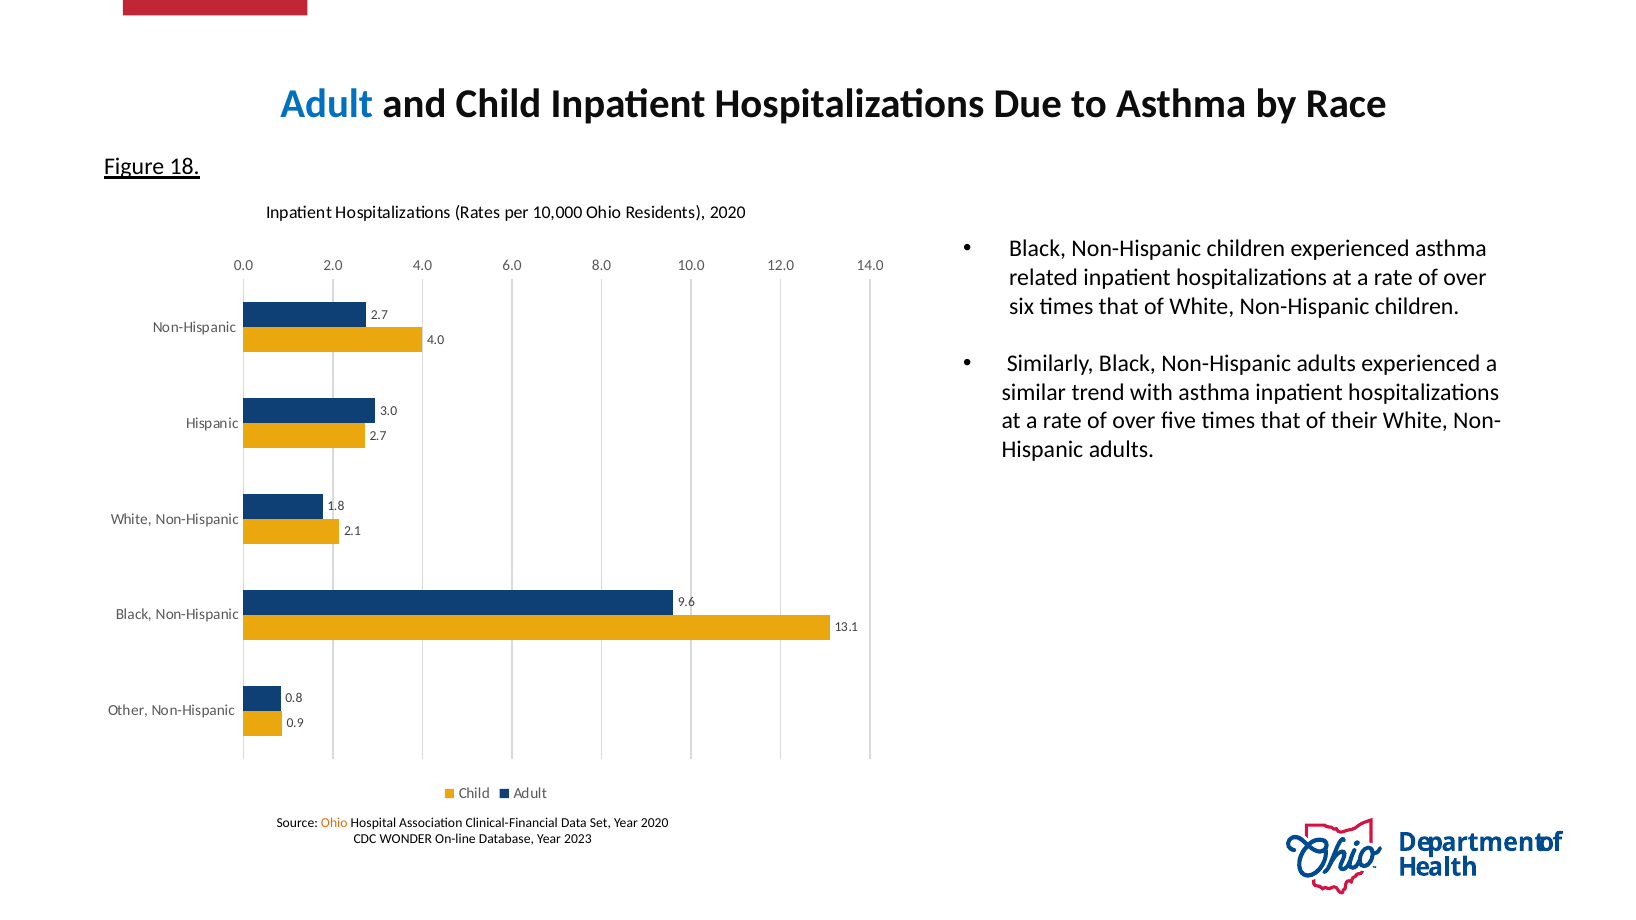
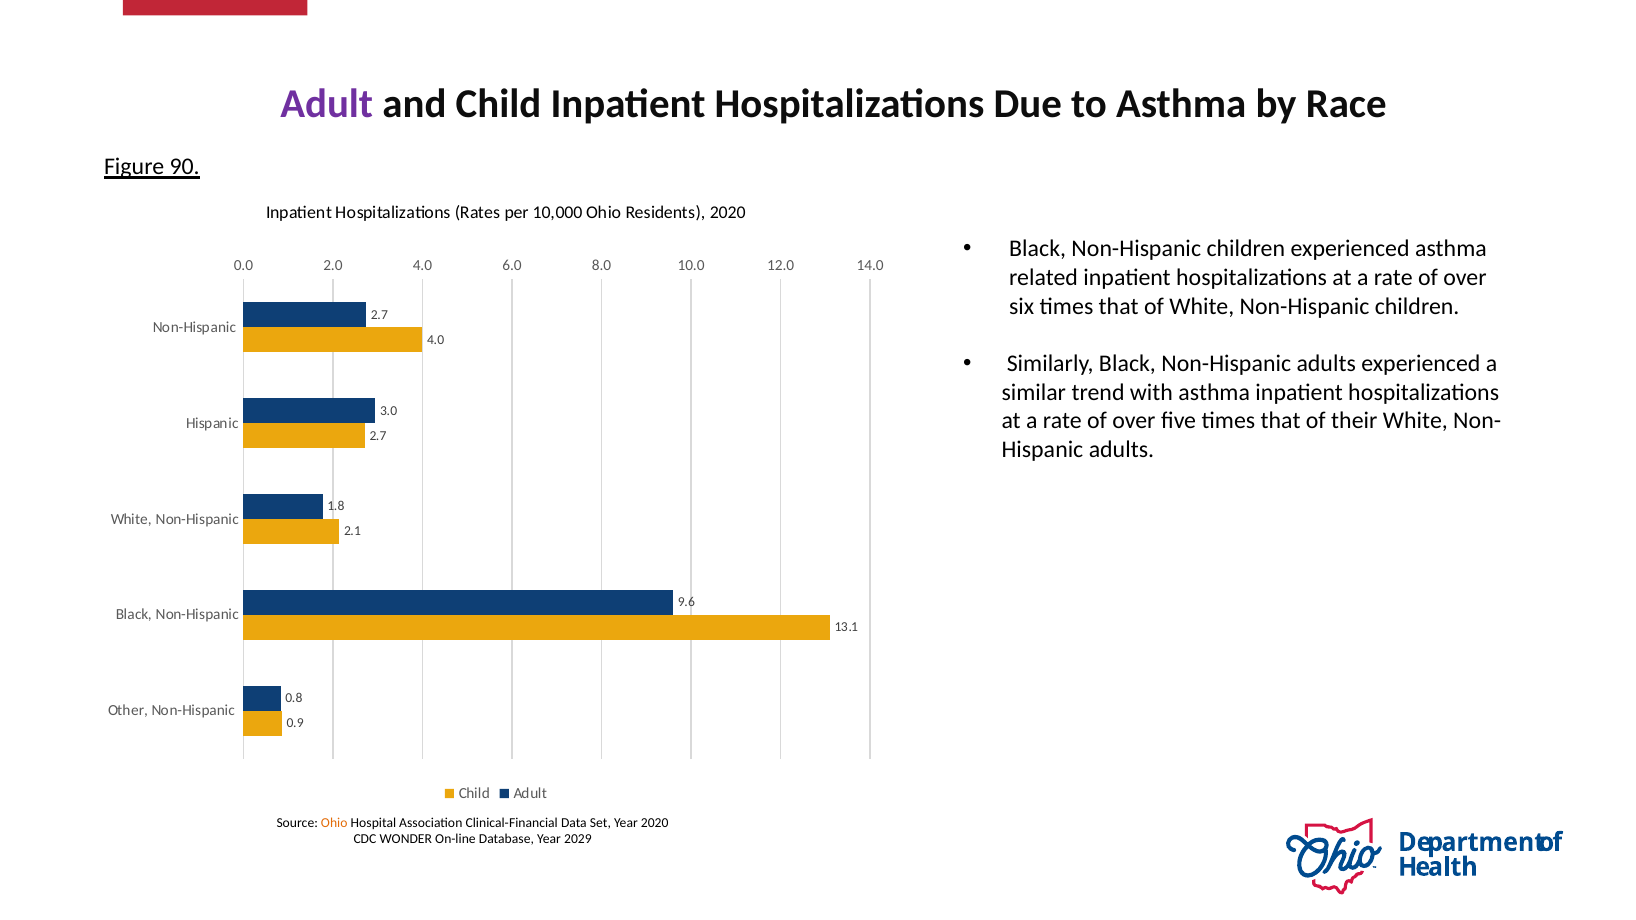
Adult at (327, 104) colour: blue -> purple
18: 18 -> 90
2023: 2023 -> 2029
